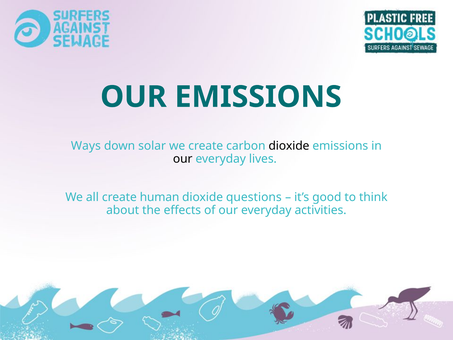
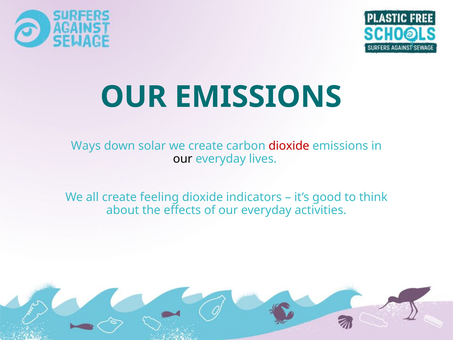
dioxide at (289, 146) colour: black -> red
human: human -> feeling
questions: questions -> indicators
